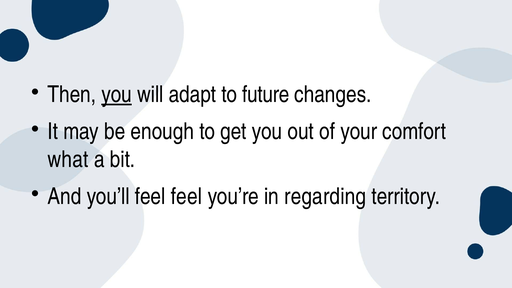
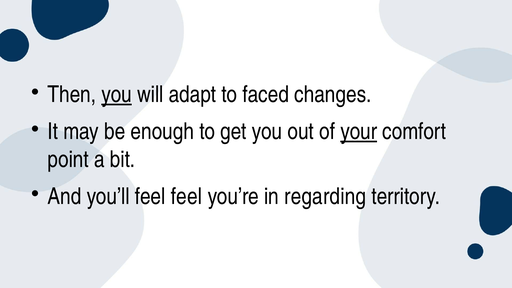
future: future -> faced
your underline: none -> present
what: what -> point
